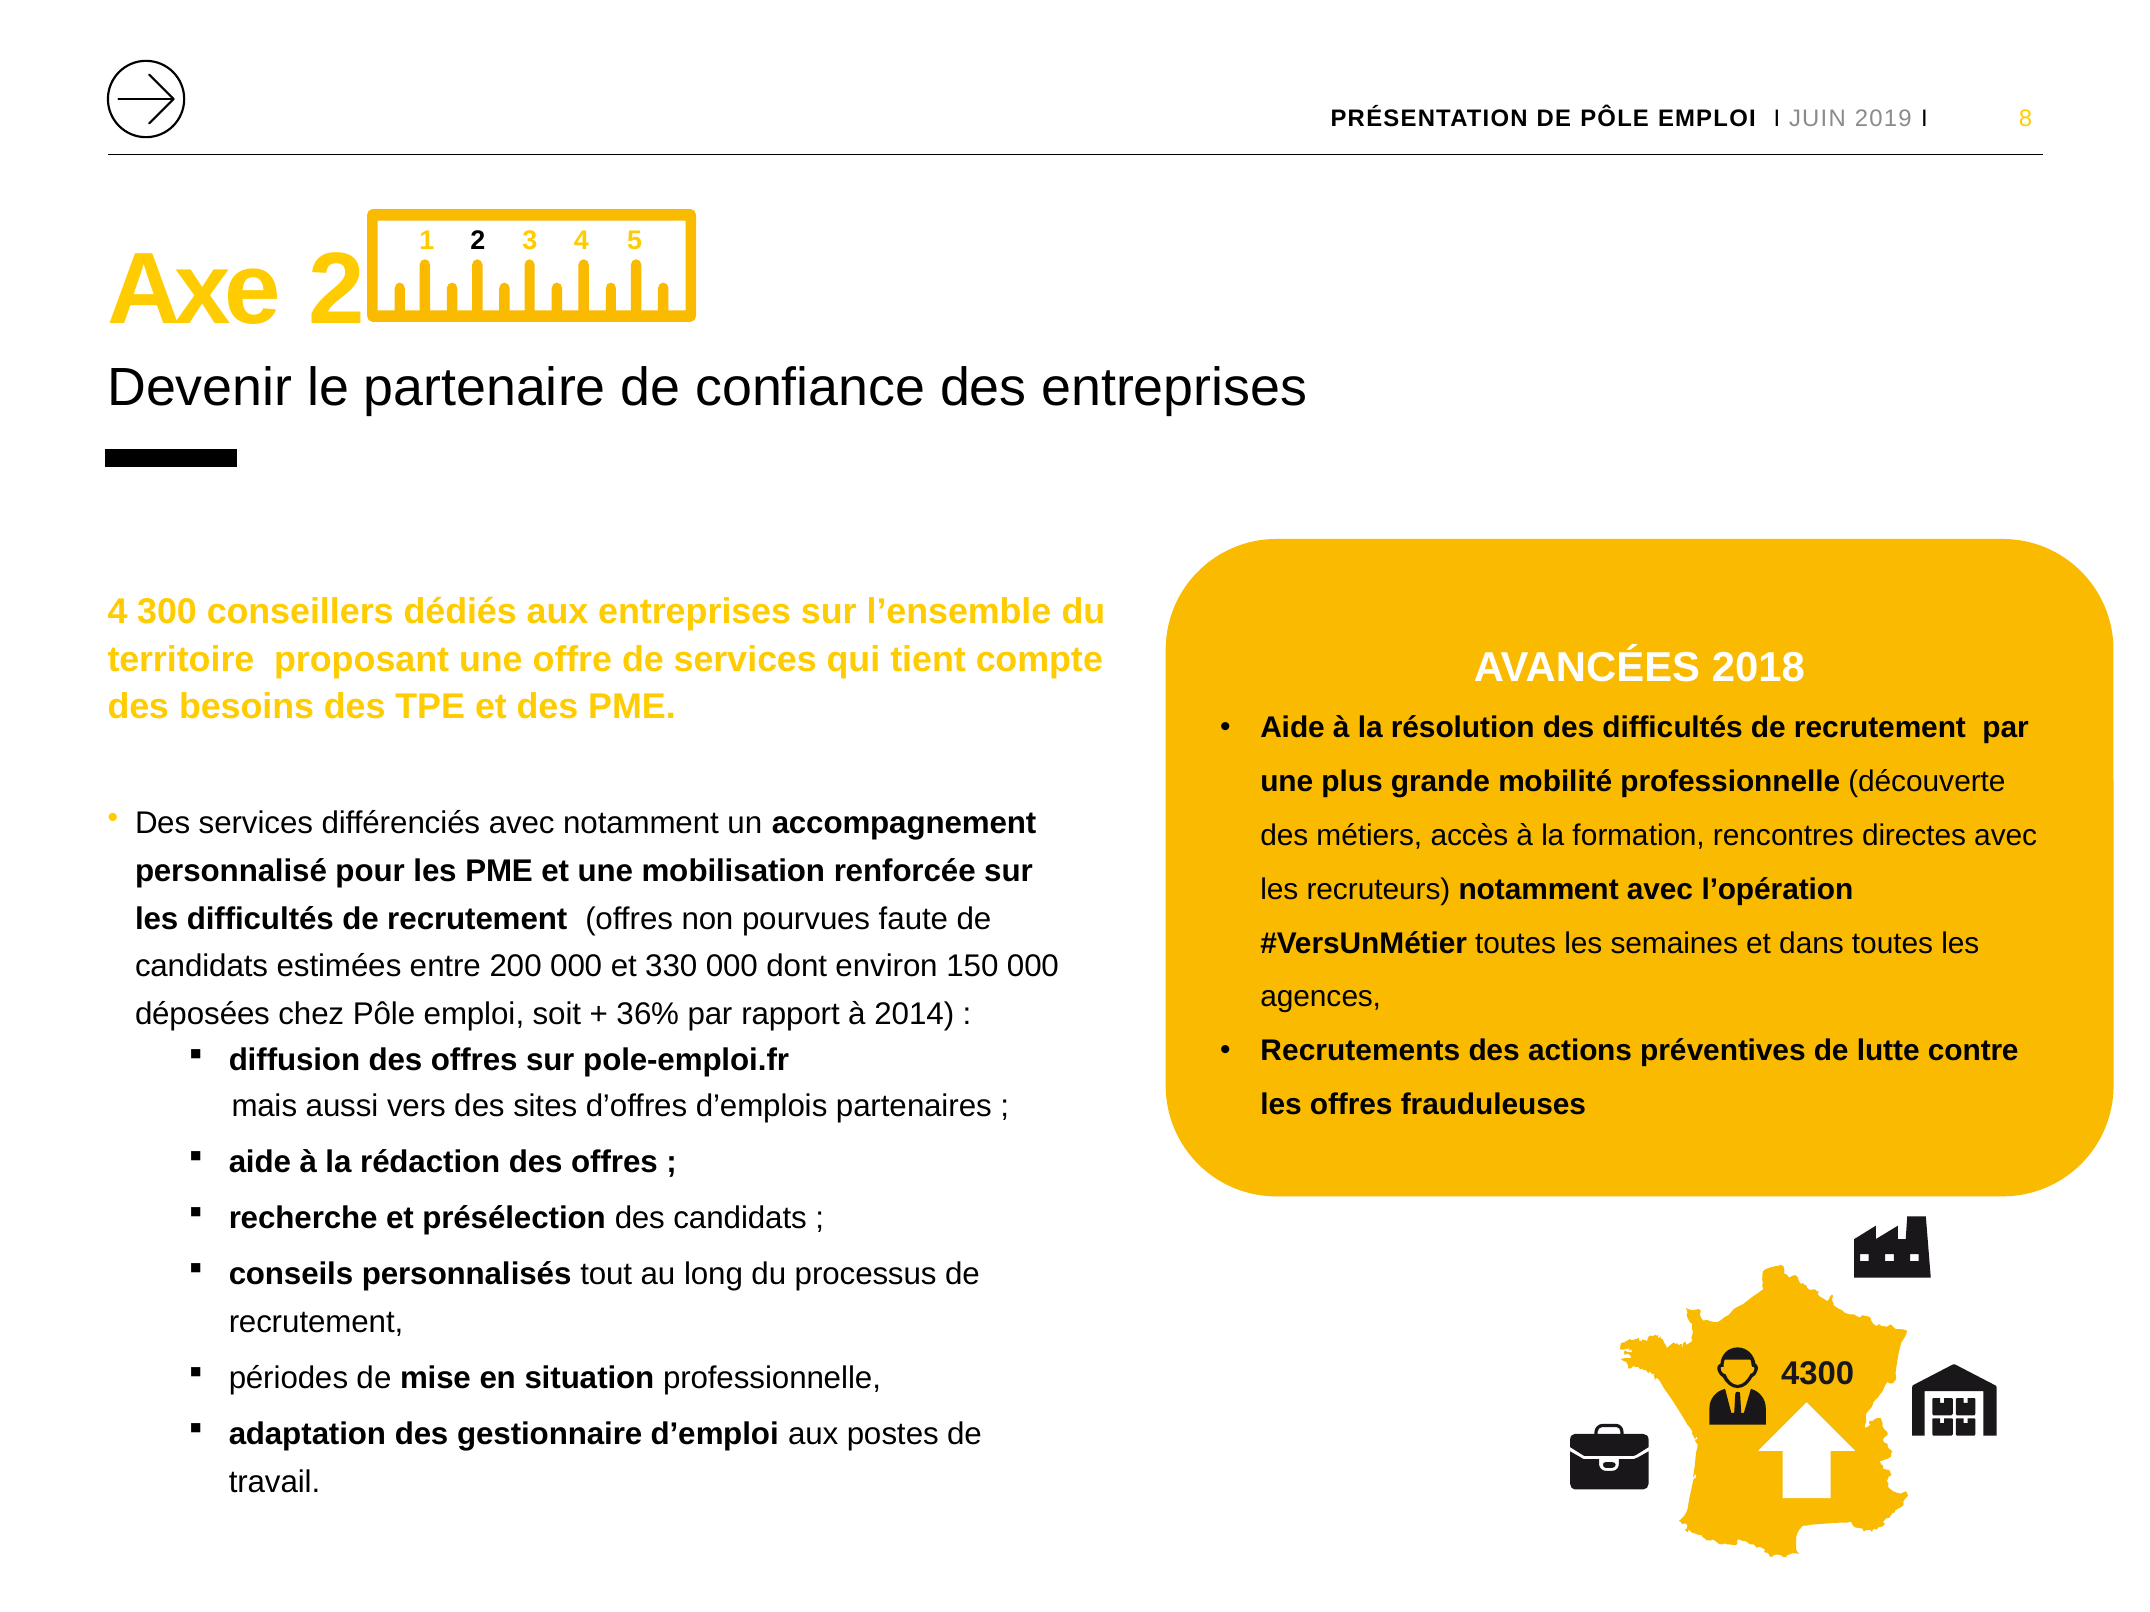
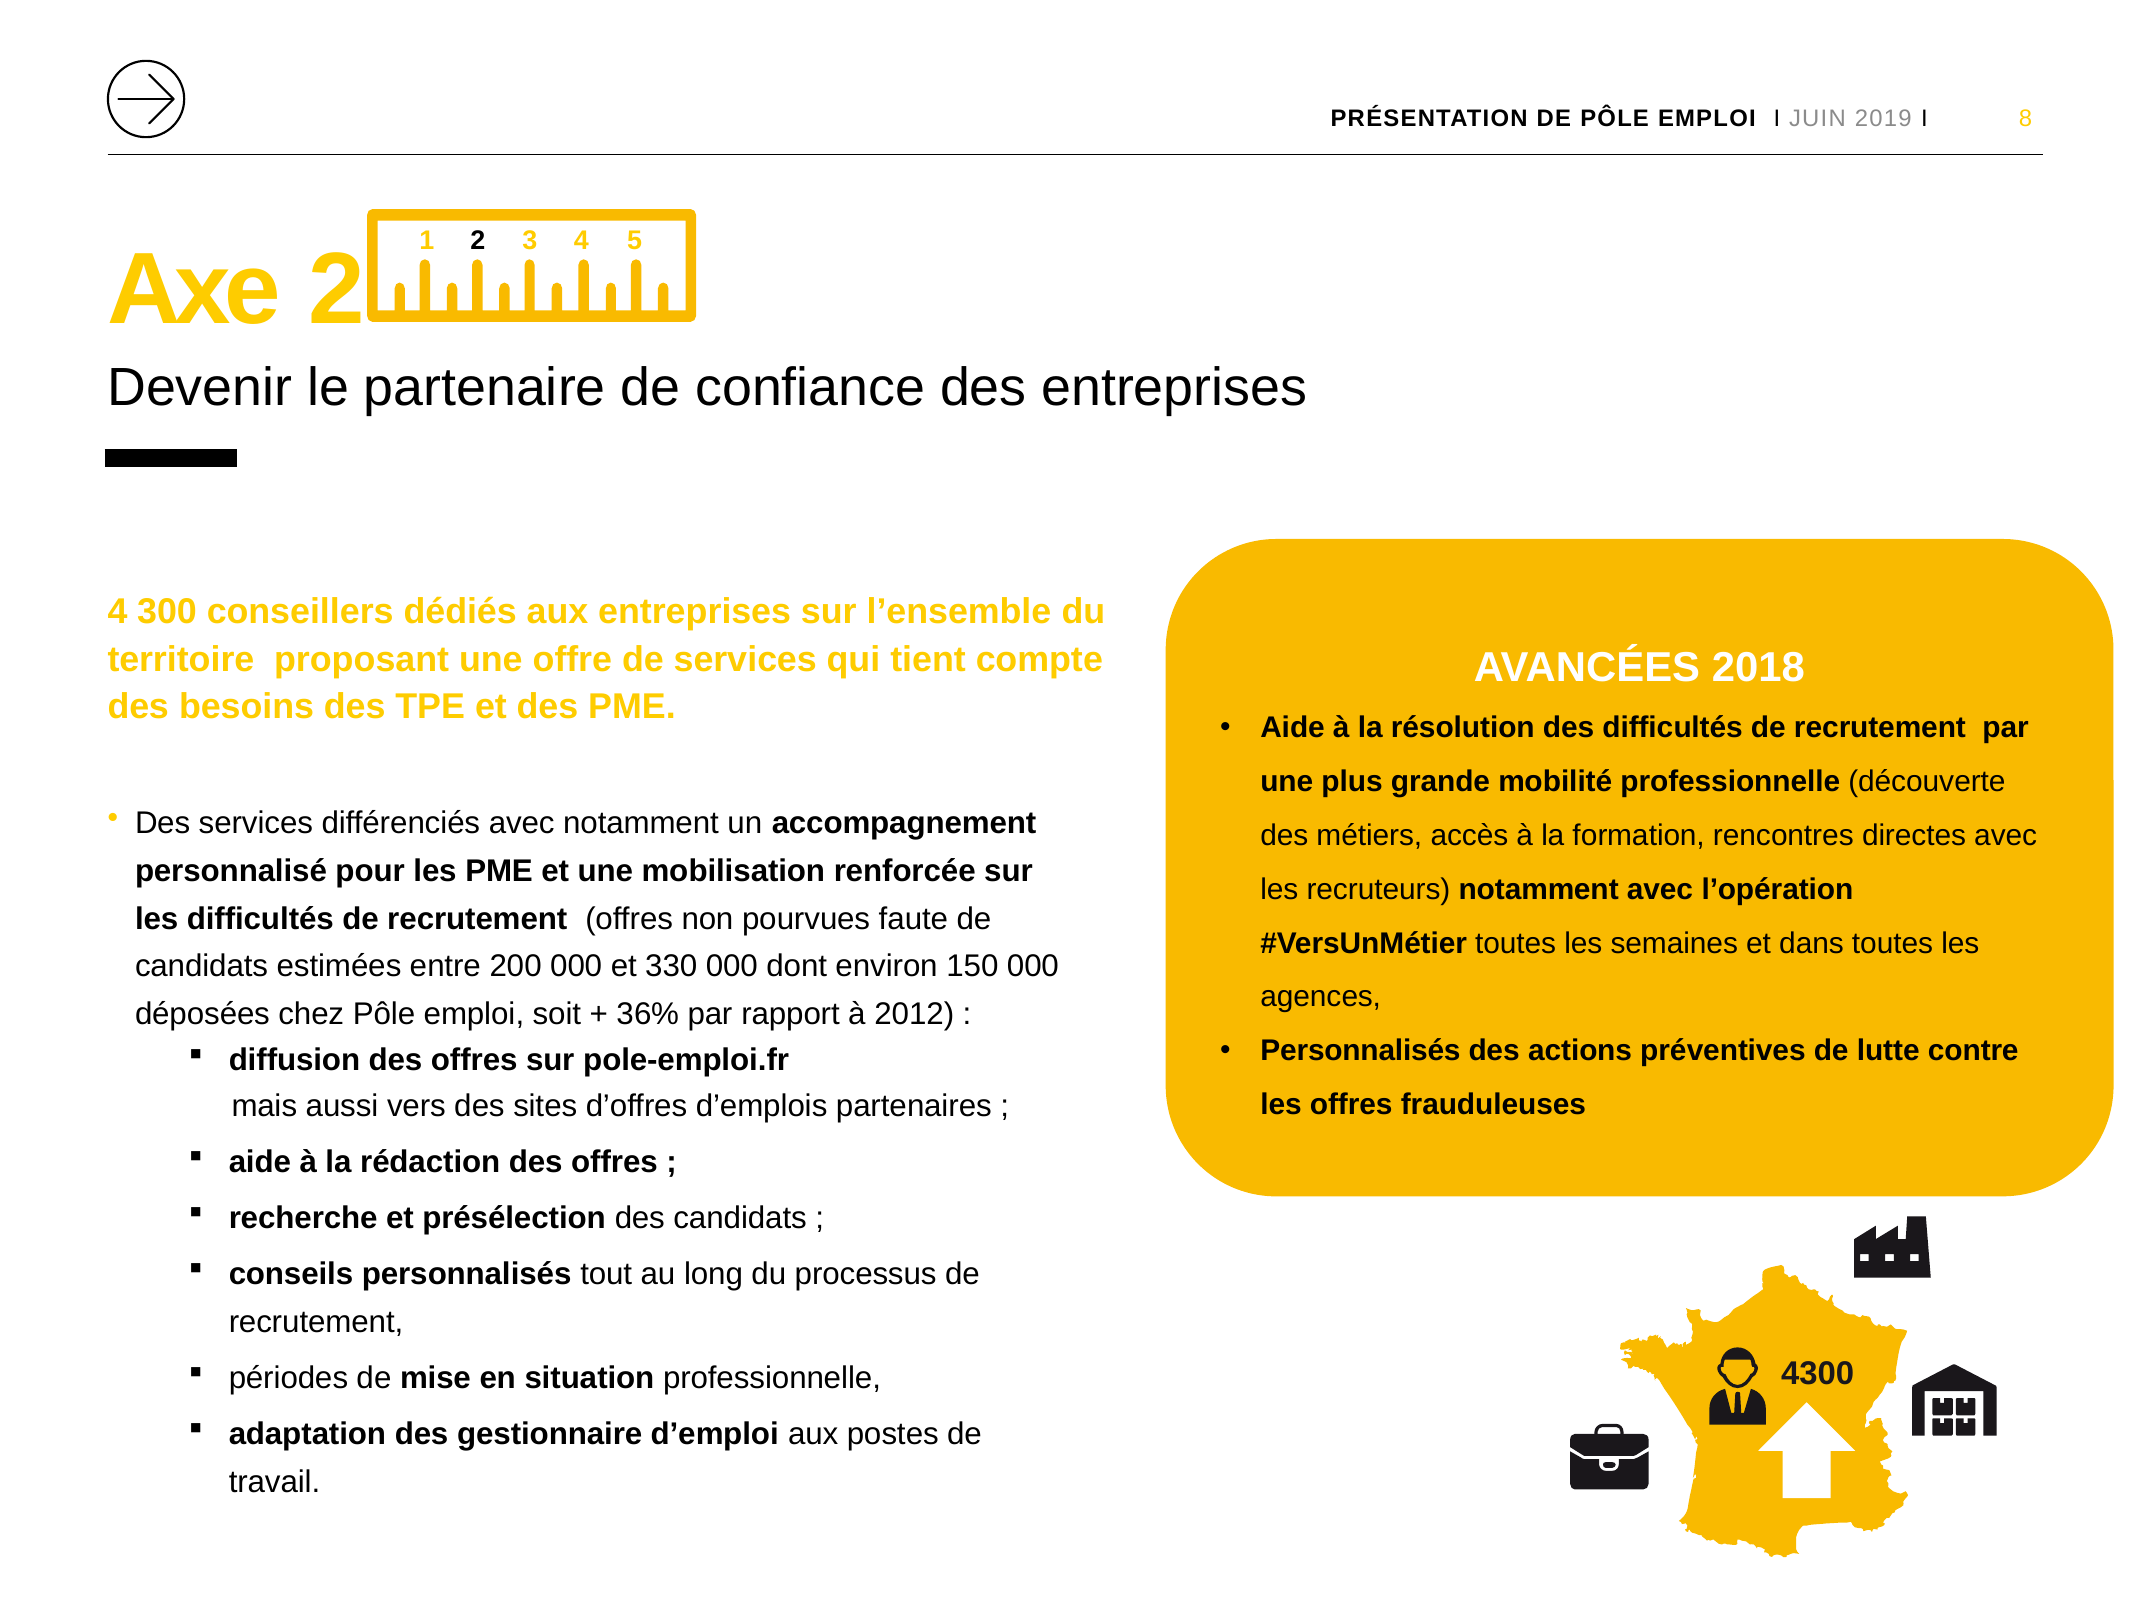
2014: 2014 -> 2012
Recrutements at (1360, 1051): Recrutements -> Personnalisés
